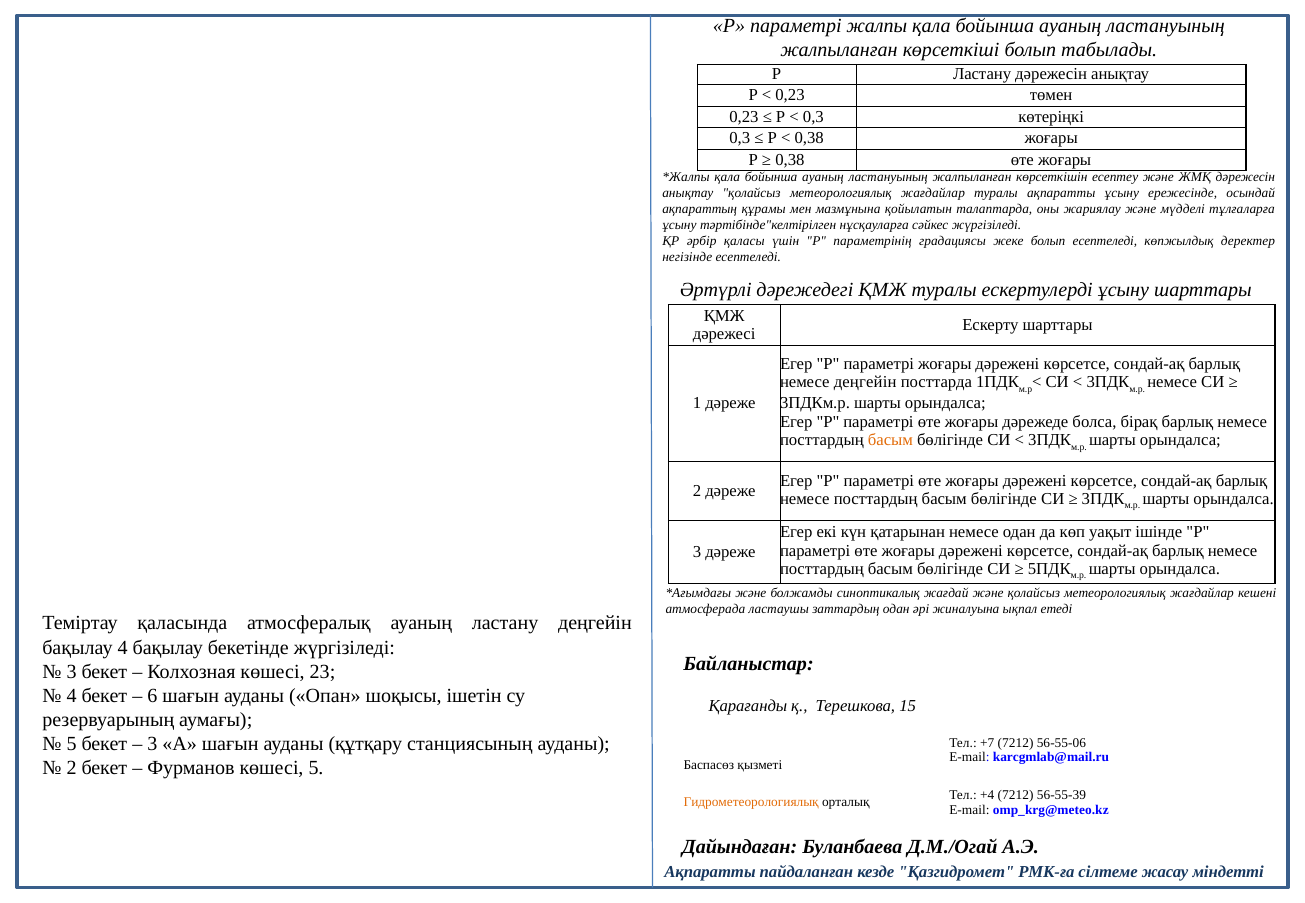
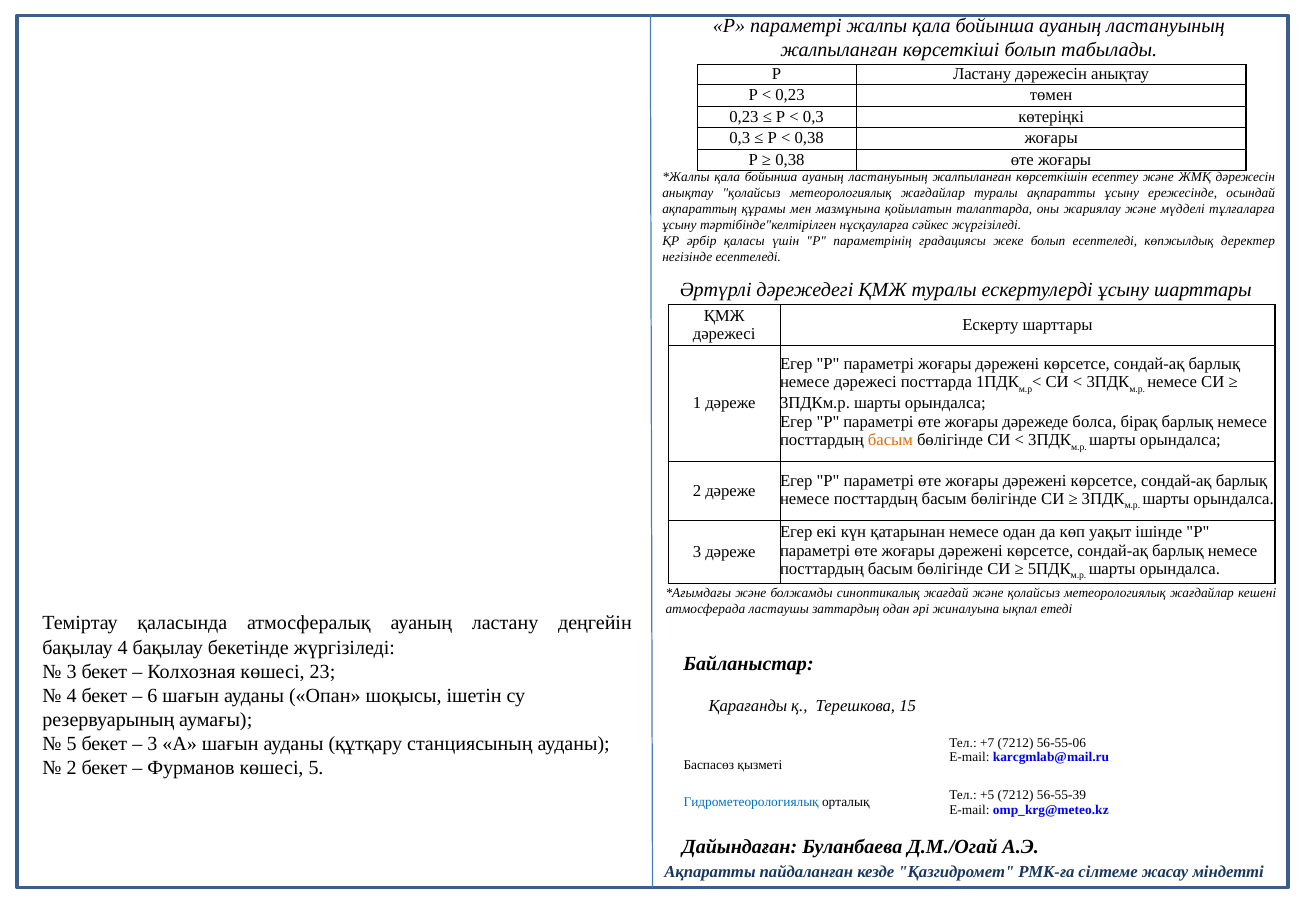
немесе деңгейін: деңгейін -> дәрежесі
+4: +4 -> +5
Гидрометеорологиялық colour: orange -> blue
